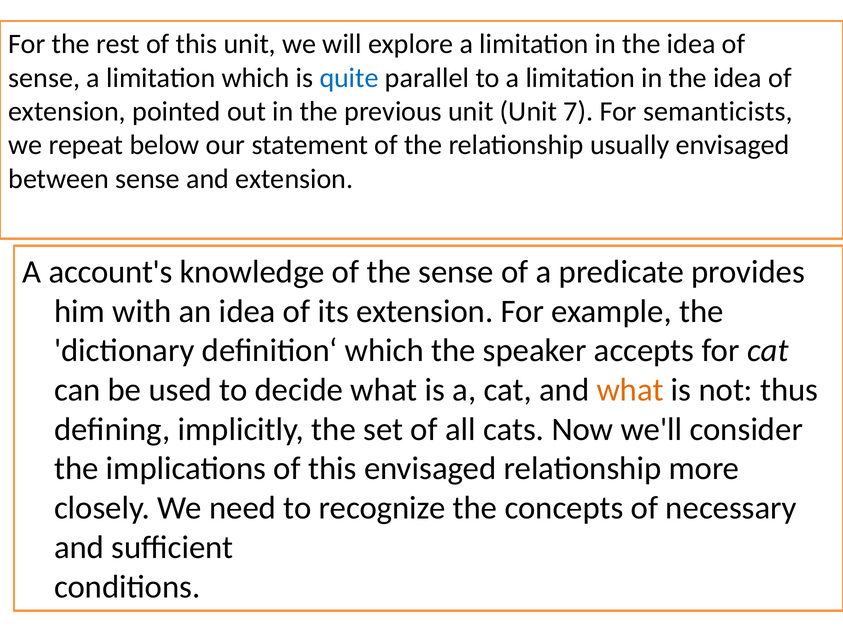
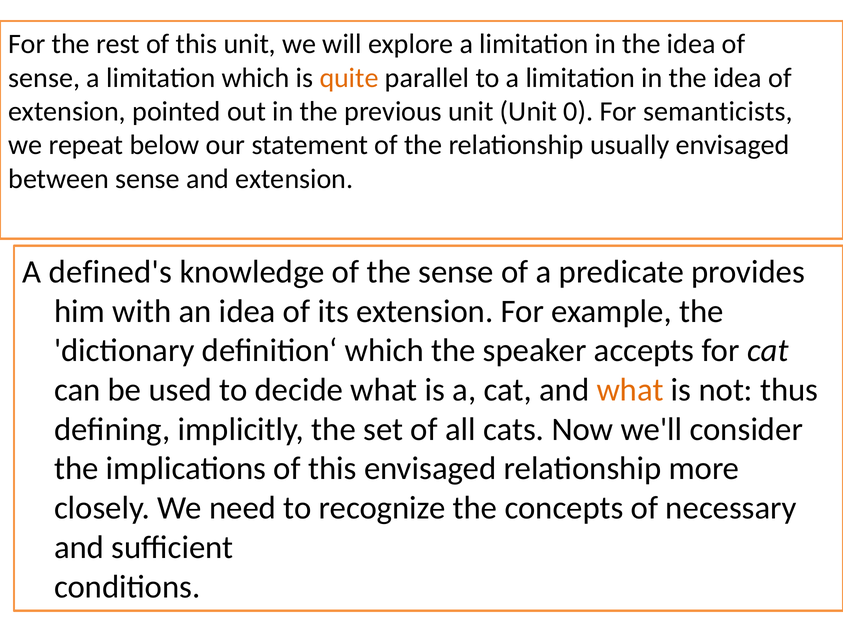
quite colour: blue -> orange
7: 7 -> 0
account's: account's -> defined's
